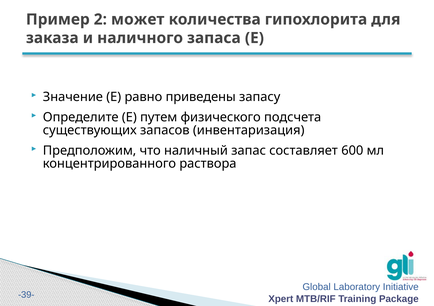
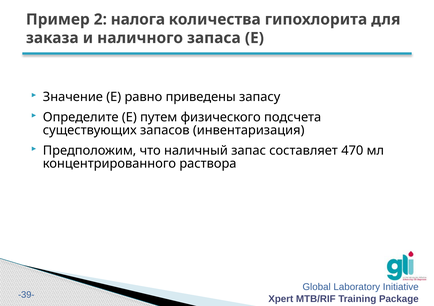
может: может -> налога
600: 600 -> 470
